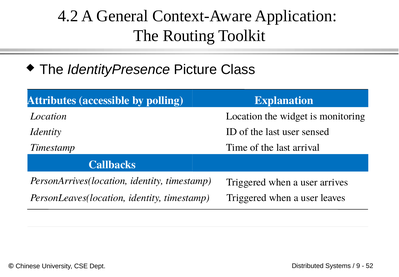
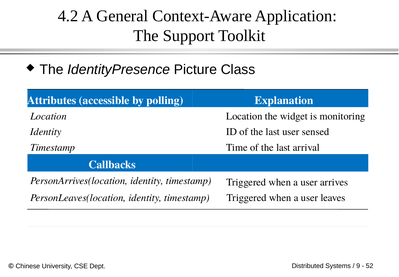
Routing: Routing -> Support
